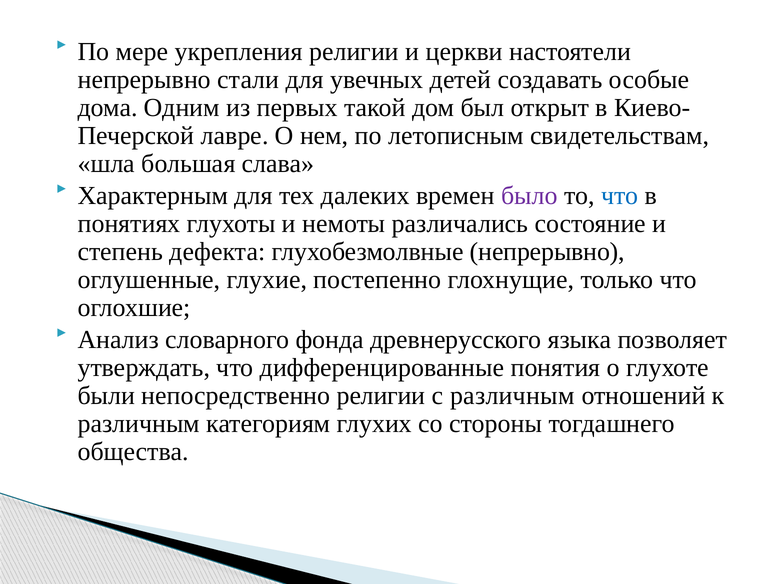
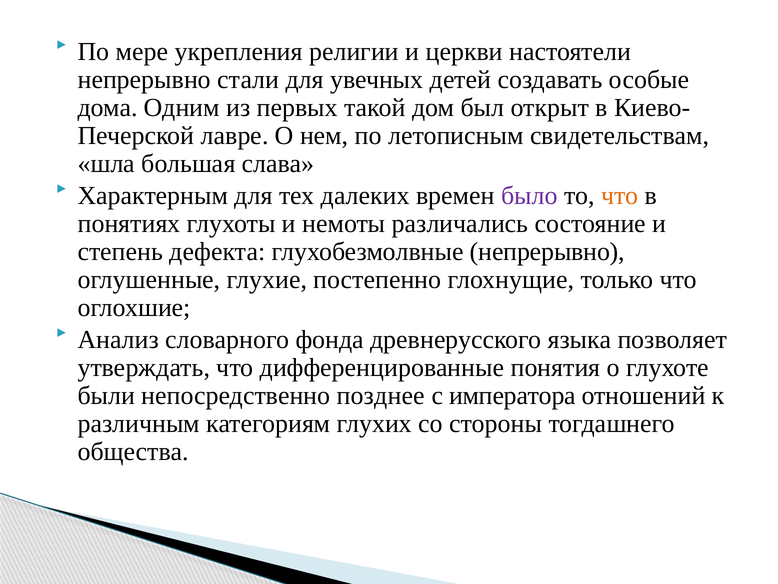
что at (620, 195) colour: blue -> orange
непосредственно религии: религии -> позднее
с различным: различным -> императора
